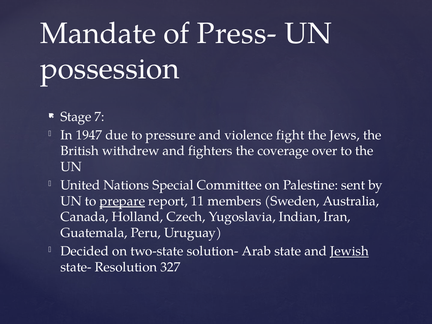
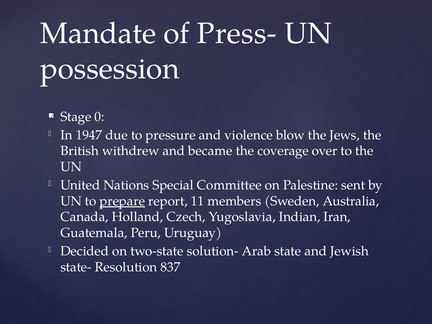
7: 7 -> 0
fight: fight -> blow
fighters: fighters -> became
Jewish underline: present -> none
327: 327 -> 837
